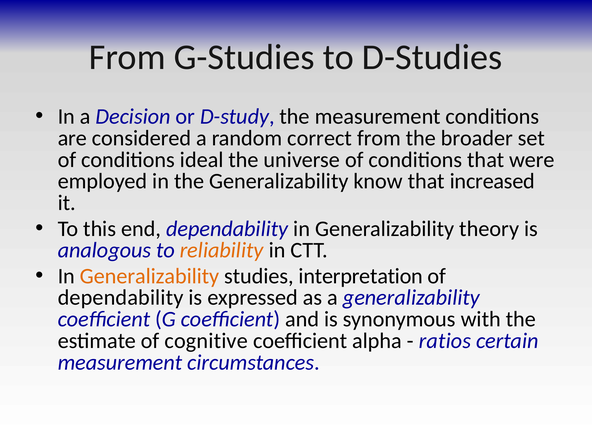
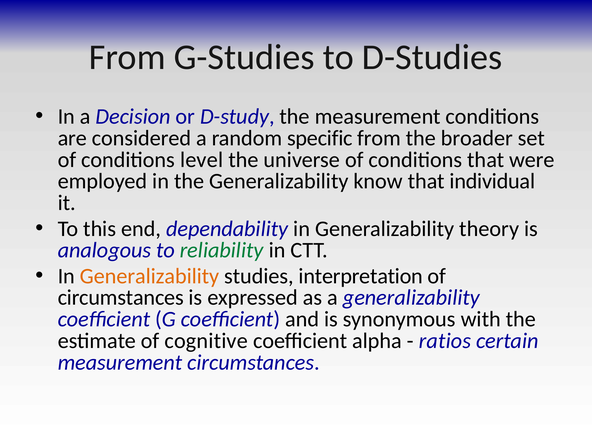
correct: correct -> specific
ideal: ideal -> level
increased: increased -> individual
reliability colour: orange -> green
dependability at (121, 298): dependability -> circumstances
